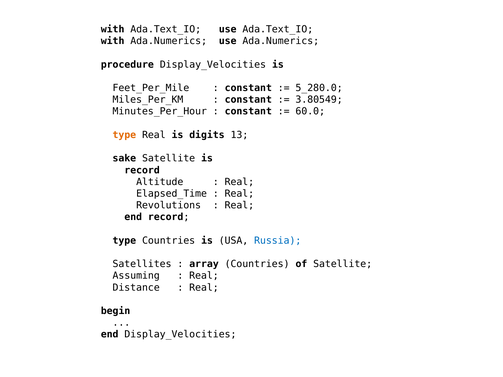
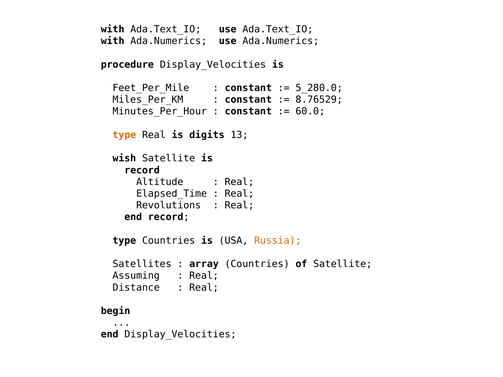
3.80549: 3.80549 -> 8.76529
sake: sake -> wish
Russia colour: blue -> orange
